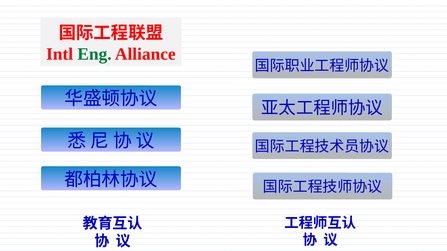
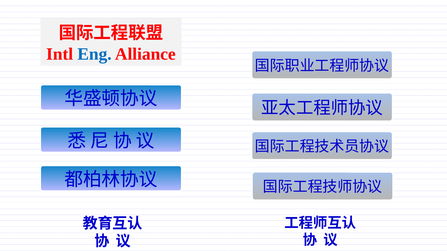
Eng colour: green -> blue
